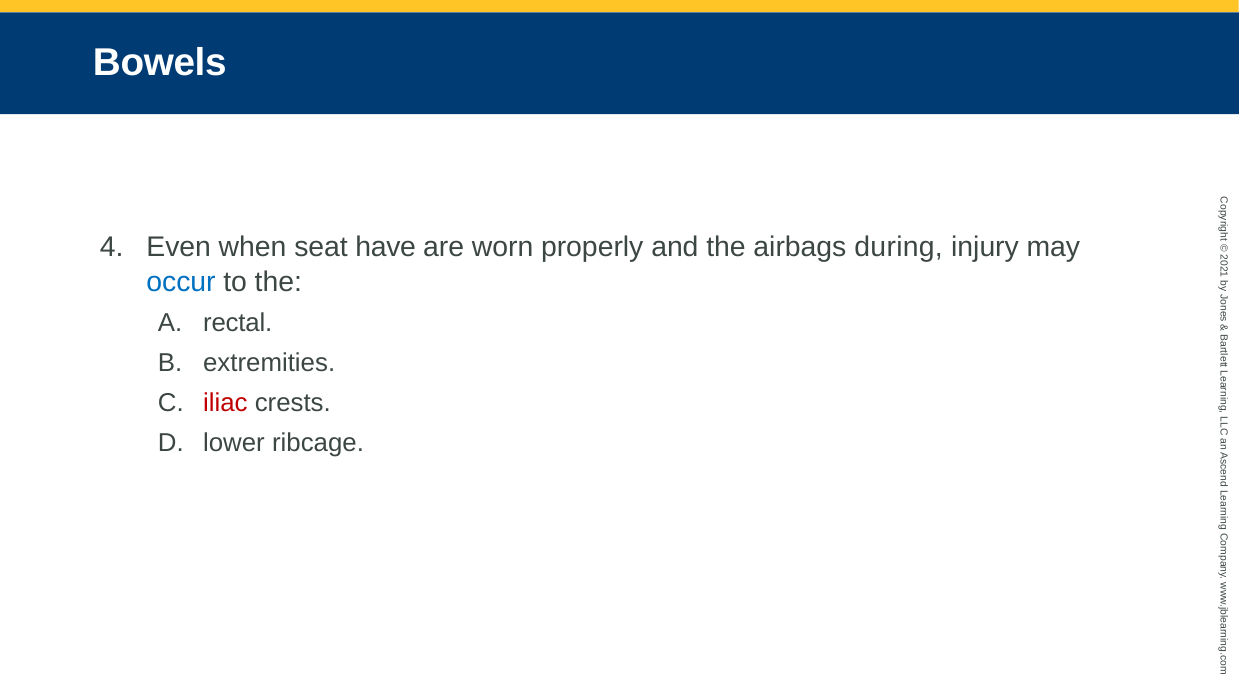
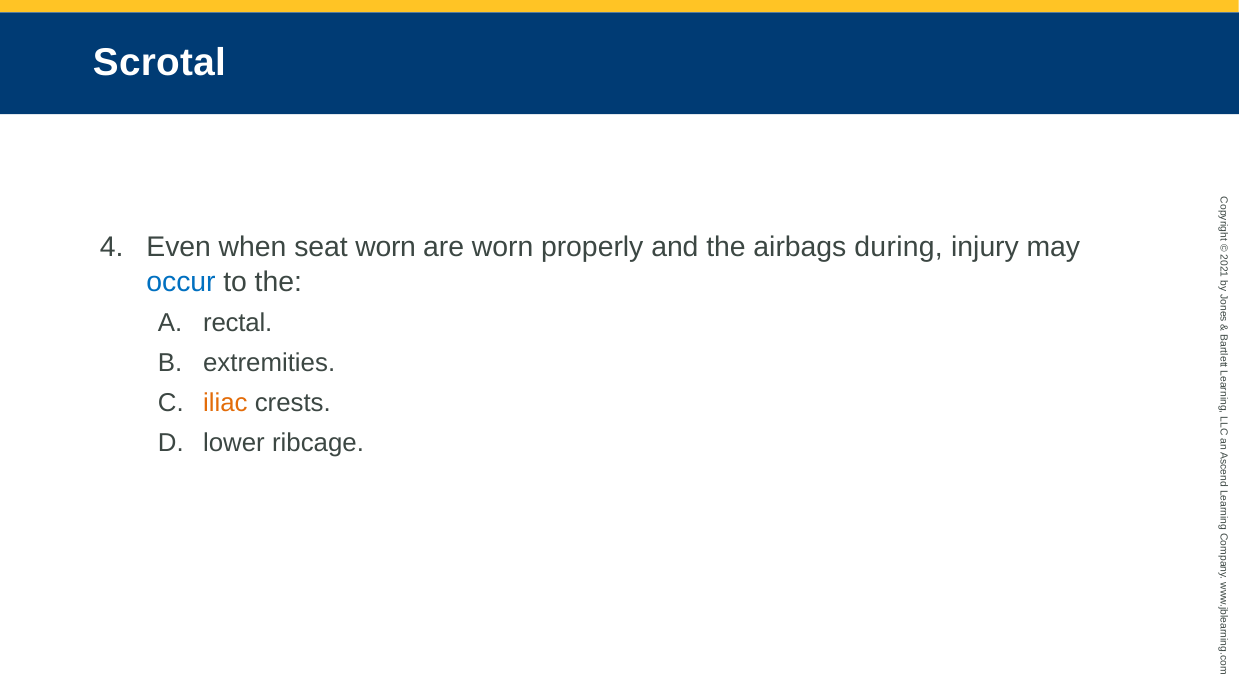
Bowels: Bowels -> Scrotal
seat have: have -> worn
iliac colour: red -> orange
